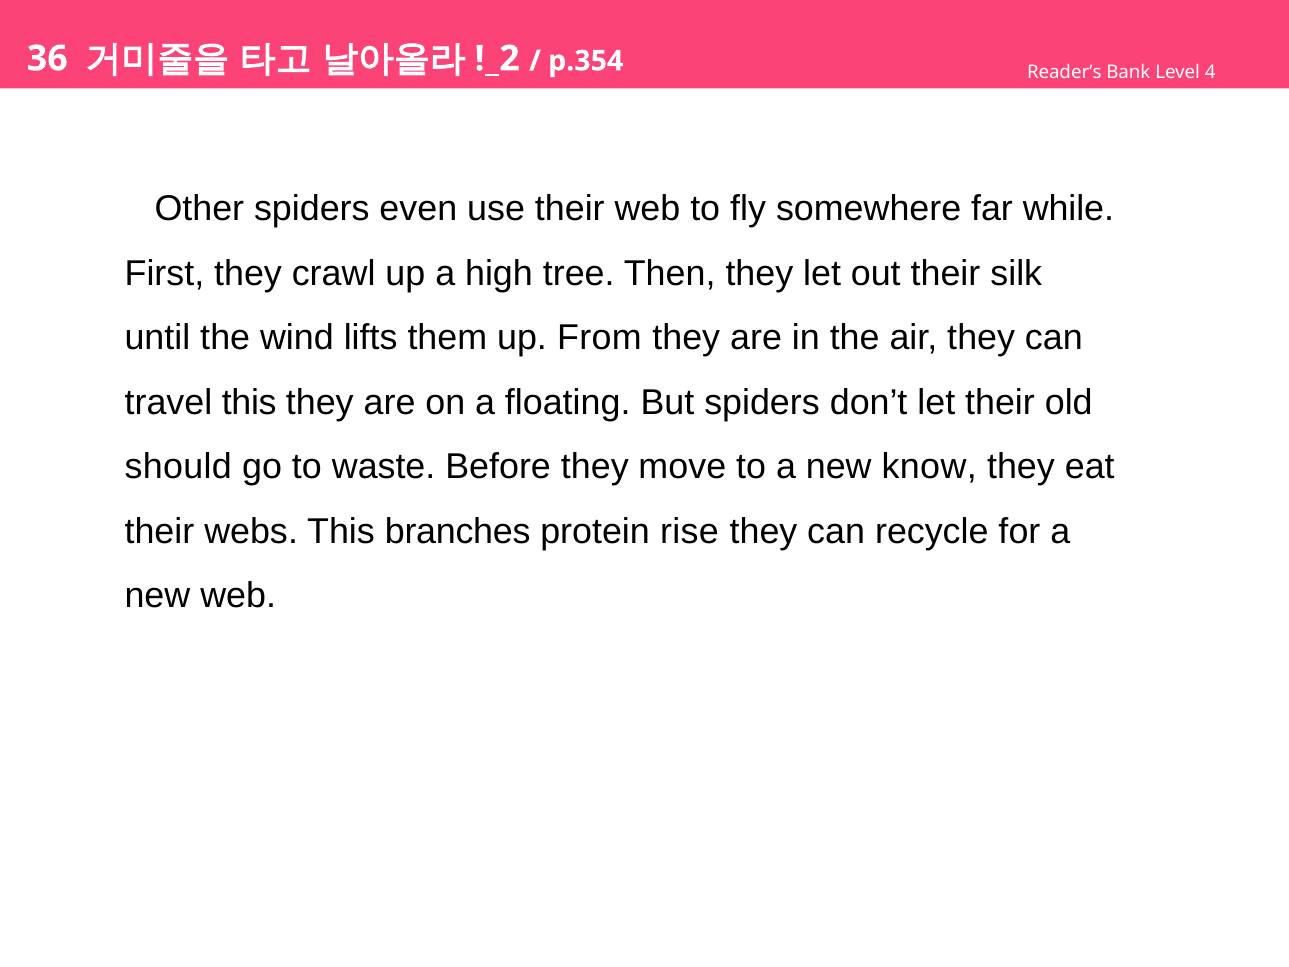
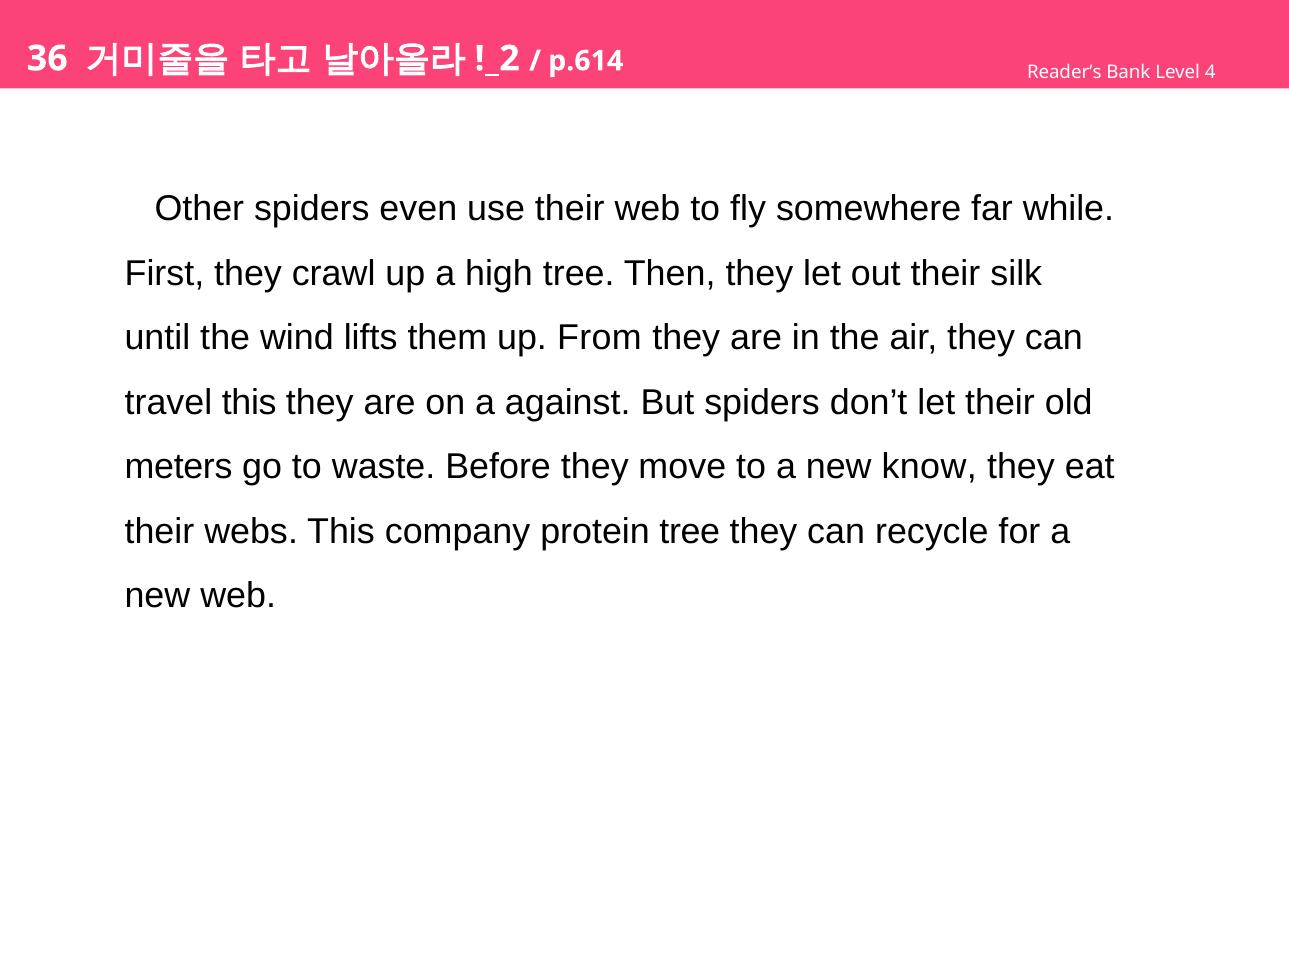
p.354: p.354 -> p.614
floating: floating -> against
should: should -> meters
branches: branches -> company
protein rise: rise -> tree
